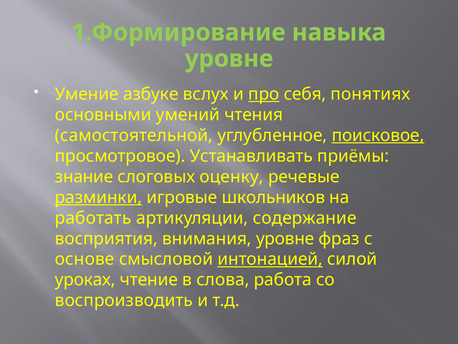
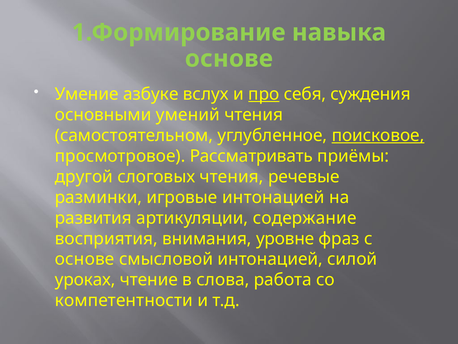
уровне at (229, 59): уровне -> основе
понятиях: понятиях -> суждения
самостоятельной: самостоятельной -> самостоятельном
Устанавливать: Устанавливать -> Рассматривать
знание: знание -> другой
слоговых оценку: оценку -> чтения
разминки underline: present -> none
игровые школьников: школьников -> интонацией
работать: работать -> развития
интонацией at (270, 259) underline: present -> none
воспроизводить: воспроизводить -> компетентности
